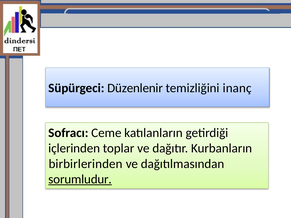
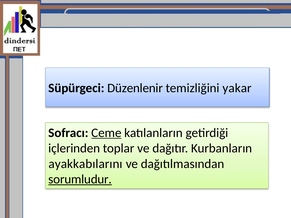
inanç: inanç -> yakar
Ceme underline: none -> present
birbirlerinden: birbirlerinden -> ayakkabılarını
